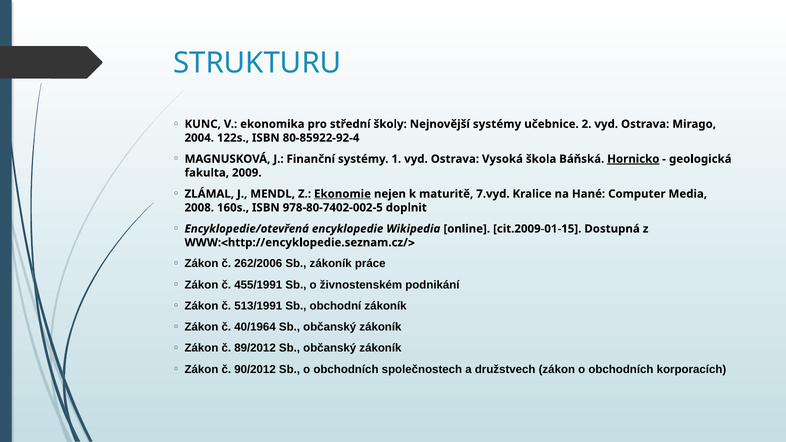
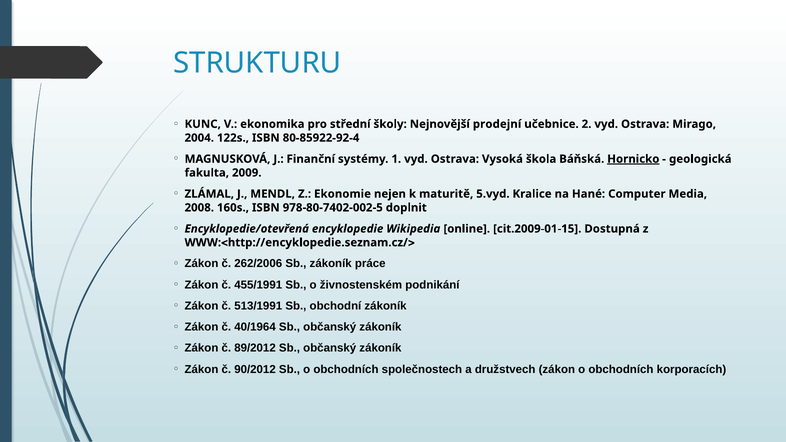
Nejnovější systémy: systémy -> prodejní
Ekonomie underline: present -> none
7.vyd: 7.vyd -> 5.vyd
